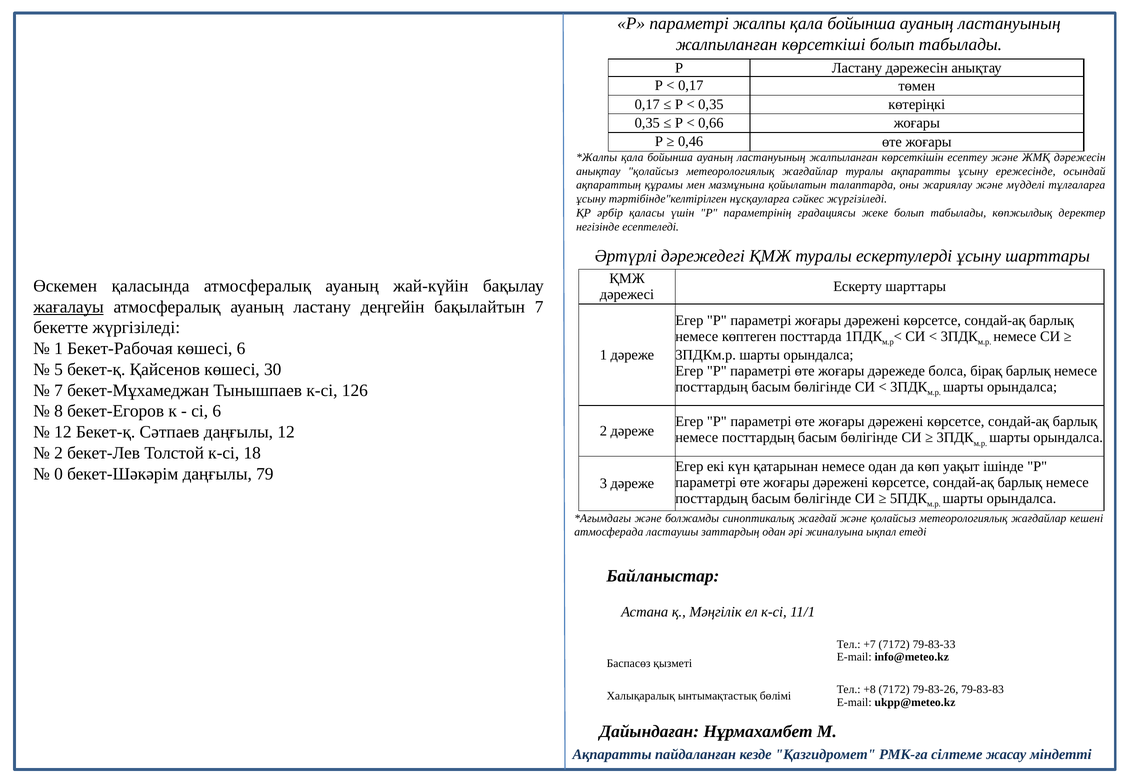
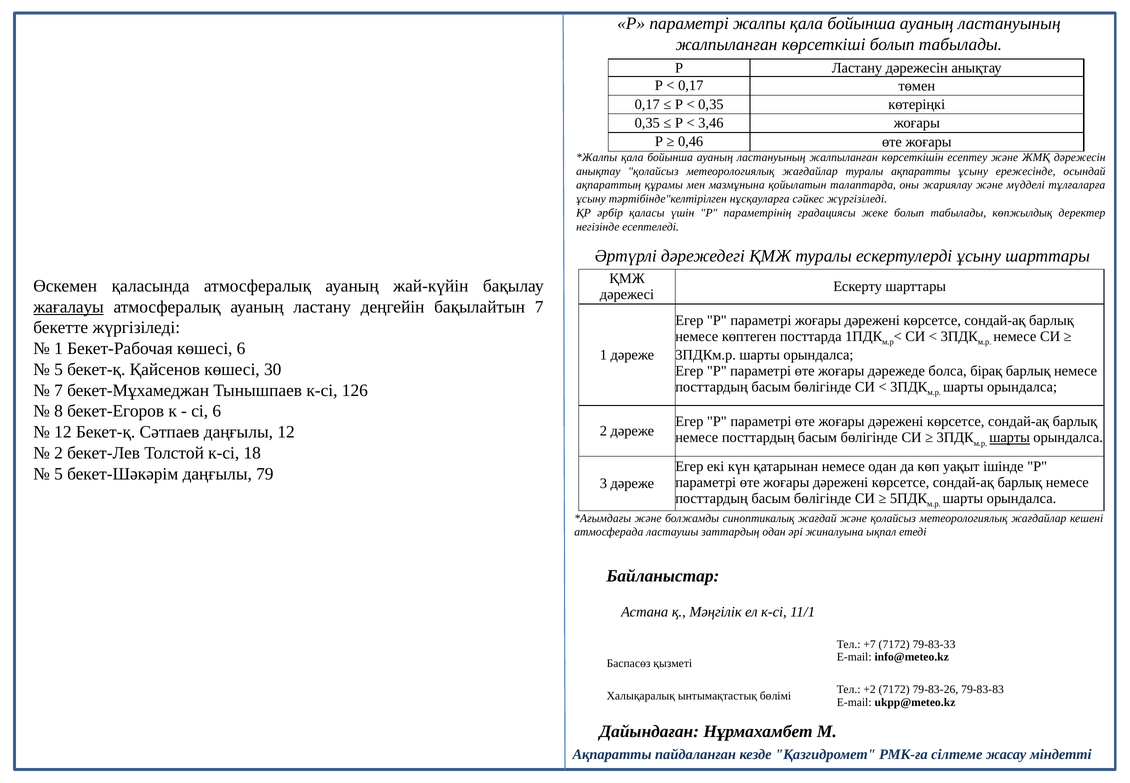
0,66: 0,66 -> 3,46
шарты at (1010, 437) underline: none -> present
0 at (59, 473): 0 -> 5
+8: +8 -> +2
